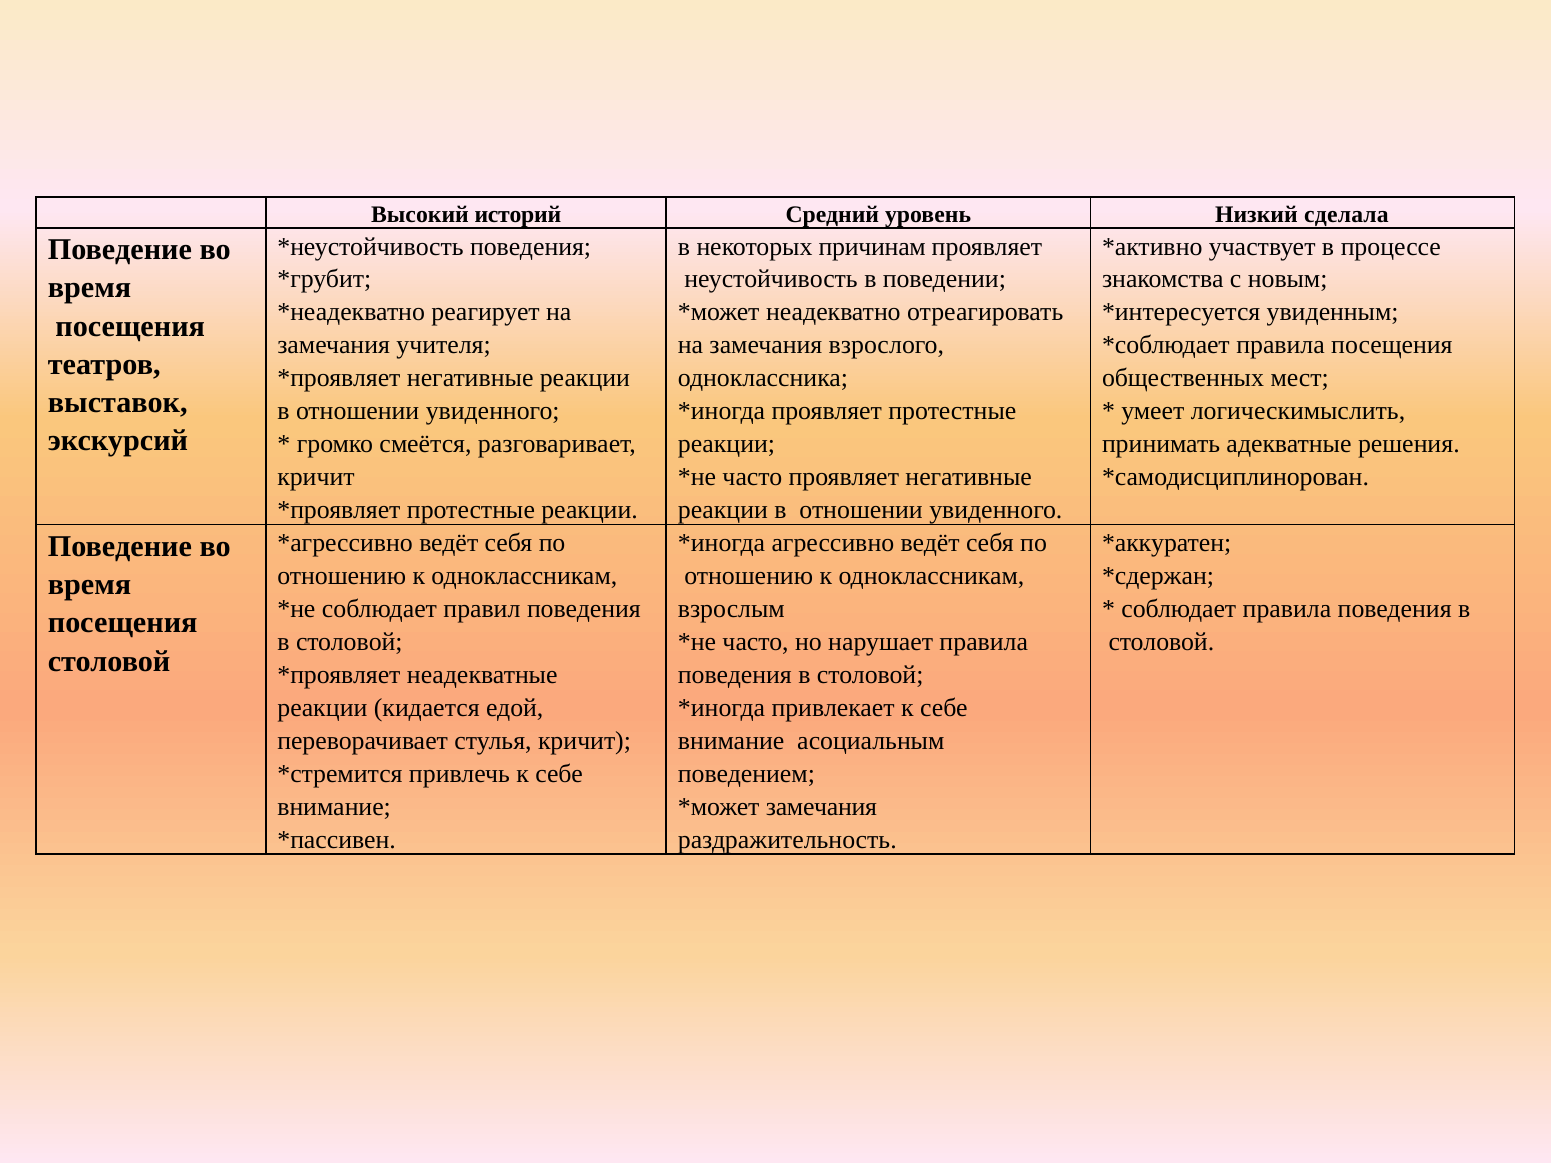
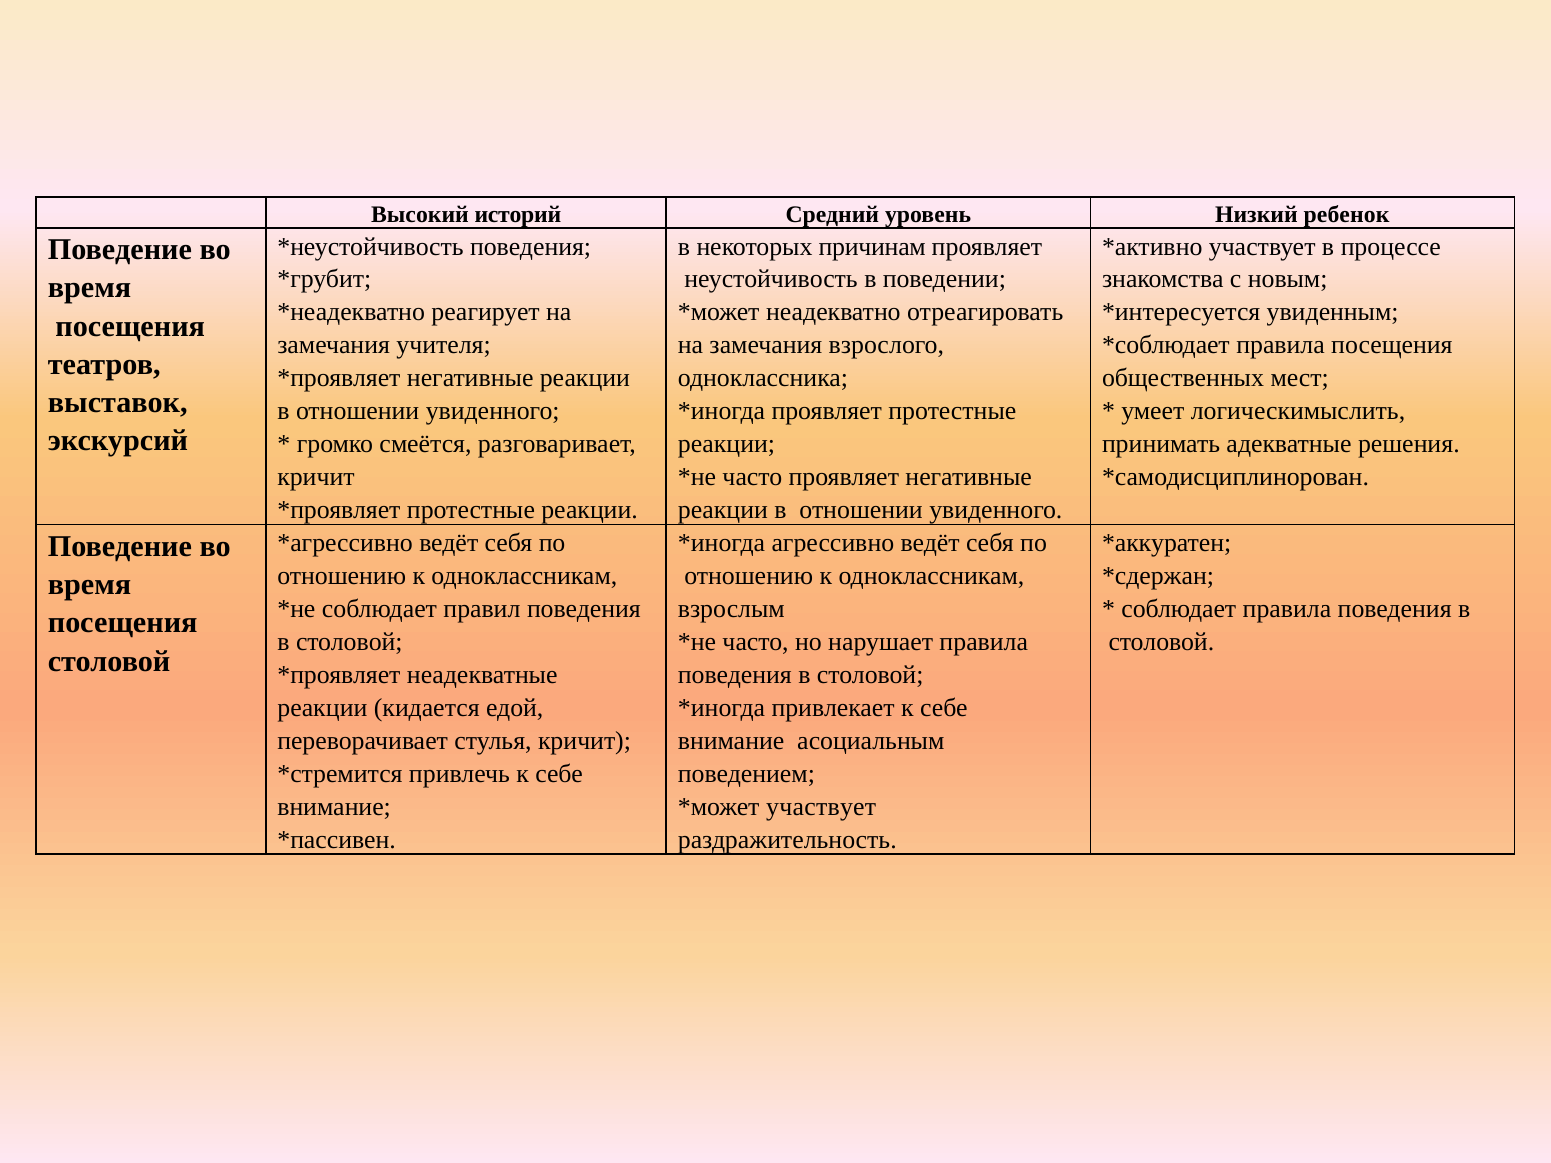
сделала: сделала -> ребенок
замечания at (821, 807): замечания -> участвует
